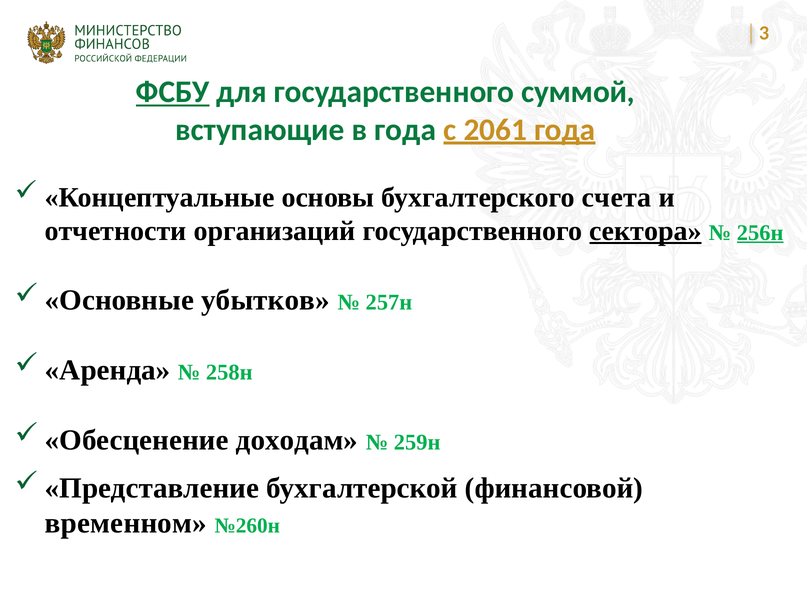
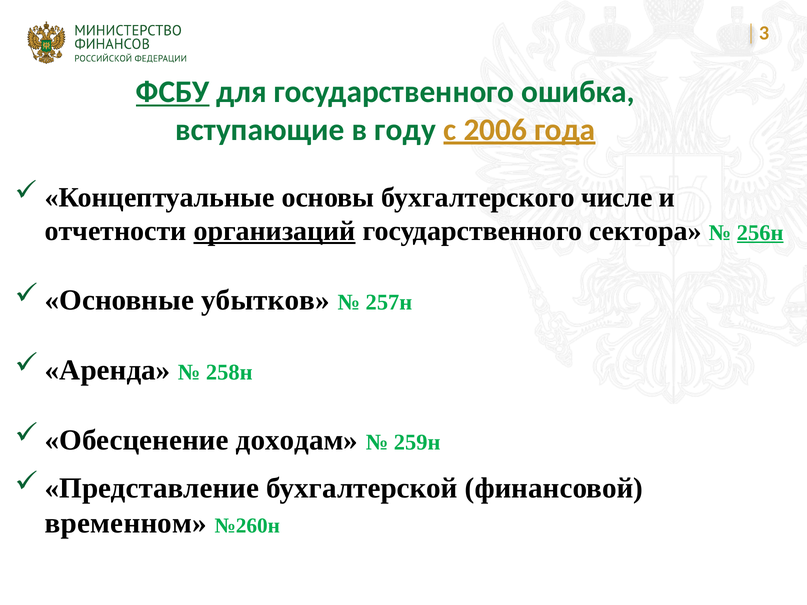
суммой: суммой -> ошибка
в года: года -> году
2061: 2061 -> 2006
счета: счета -> числе
организаций underline: none -> present
сектора underline: present -> none
